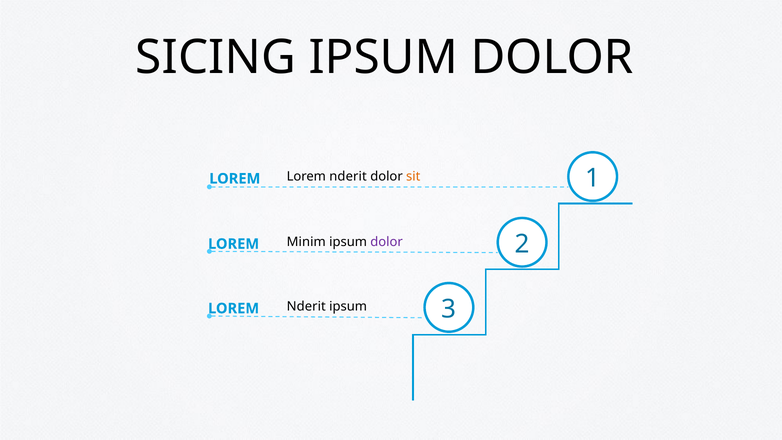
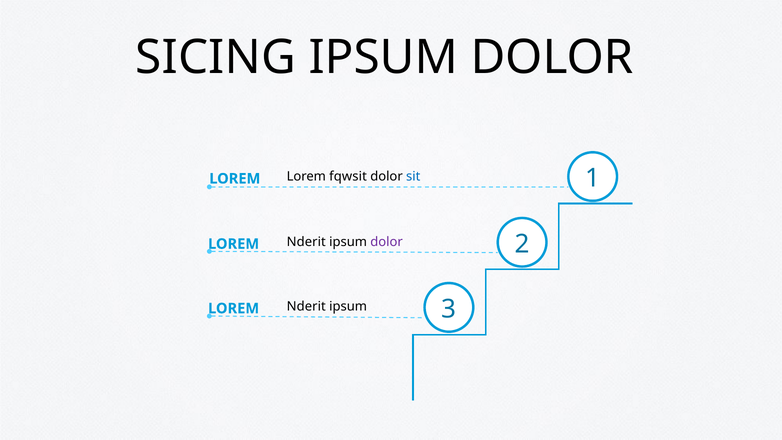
LOREM Lorem nderit: nderit -> fqwsit
sit colour: orange -> blue
Minim at (306, 242): Minim -> Nderit
